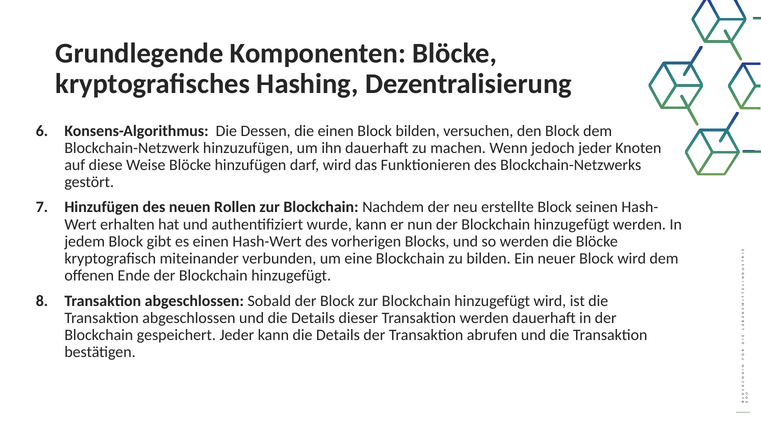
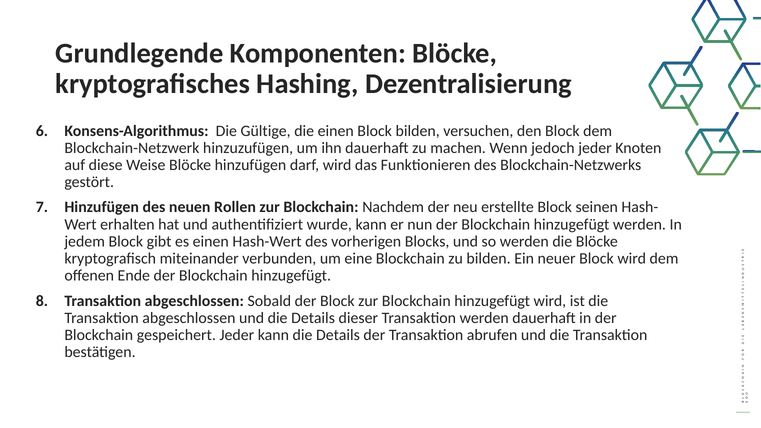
Dessen: Dessen -> Gültige
